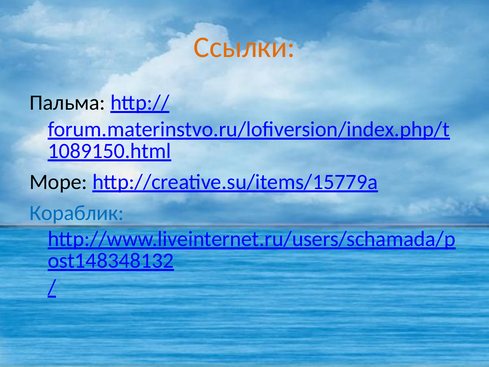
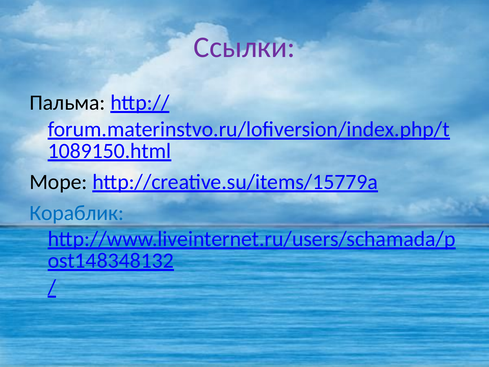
Ссылки colour: orange -> purple
